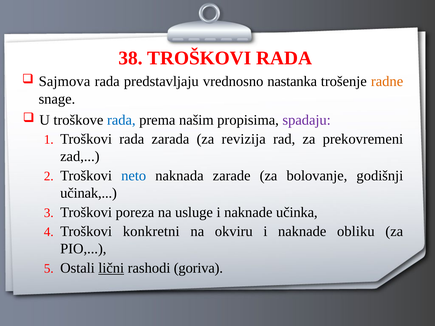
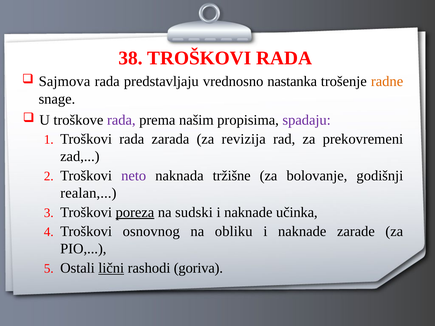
rada at (121, 120) colour: blue -> purple
neto colour: blue -> purple
zarade: zarade -> tržišne
učinak: učinak -> realan
poreza underline: none -> present
usluge: usluge -> sudski
konkretni: konkretni -> osnovnog
okviru: okviru -> obliku
obliku: obliku -> zarade
